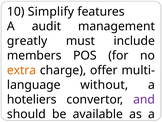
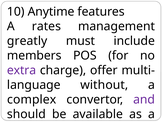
Simplify: Simplify -> Anytime
audit: audit -> rates
extra colour: orange -> purple
hoteliers: hoteliers -> complex
